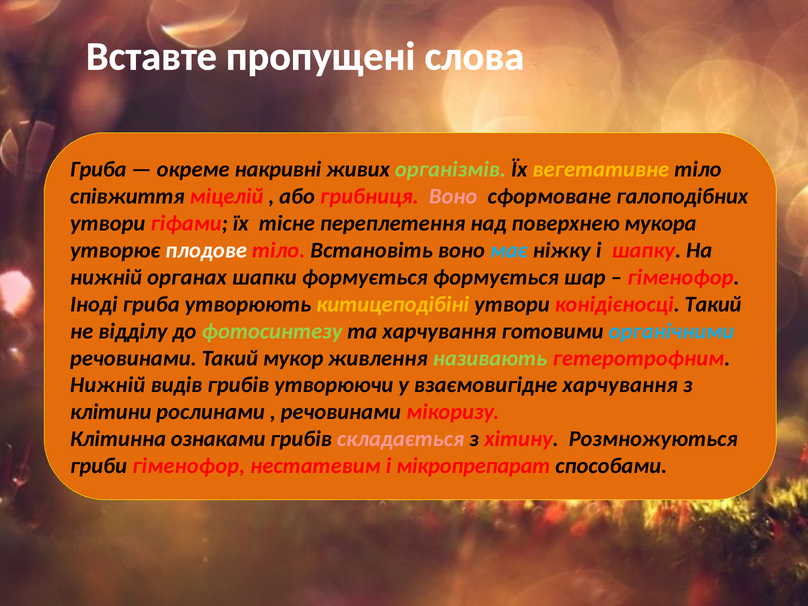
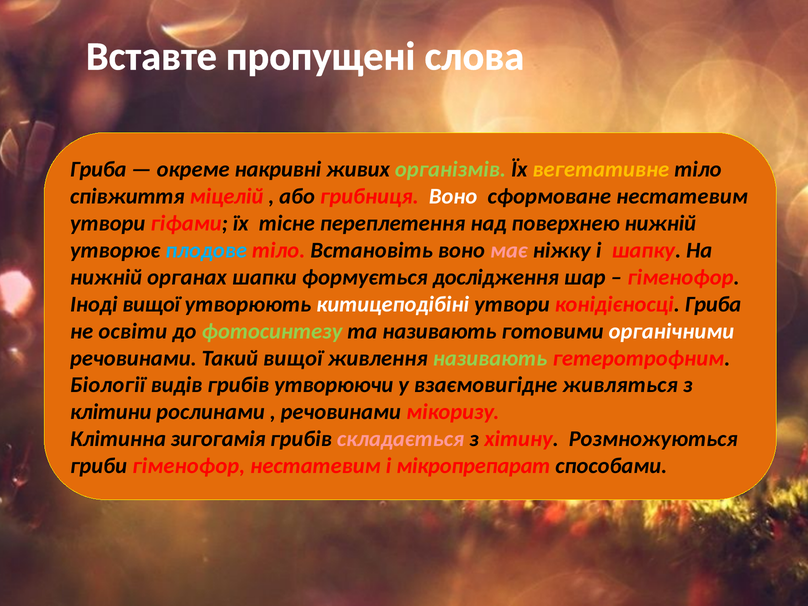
Воно at (453, 196) colour: pink -> white
сформоване галоподібних: галоподібних -> нестатевим
поверхнею мукора: мукора -> нижній
плодове colour: white -> light blue
має colour: light blue -> pink
формується формується: формується -> дослідження
Іноді гриба: гриба -> вищої
китицеподібіні colour: yellow -> white
конідієносці Такий: Такий -> Гриба
відділу: відділу -> освіти
та харчування: харчування -> називають
органічними colour: light blue -> white
Такий мукор: мукор -> вищої
Нижній at (108, 385): Нижній -> Біології
взаємовигідне харчування: харчування -> живляться
ознаками: ознаками -> зигогамія
